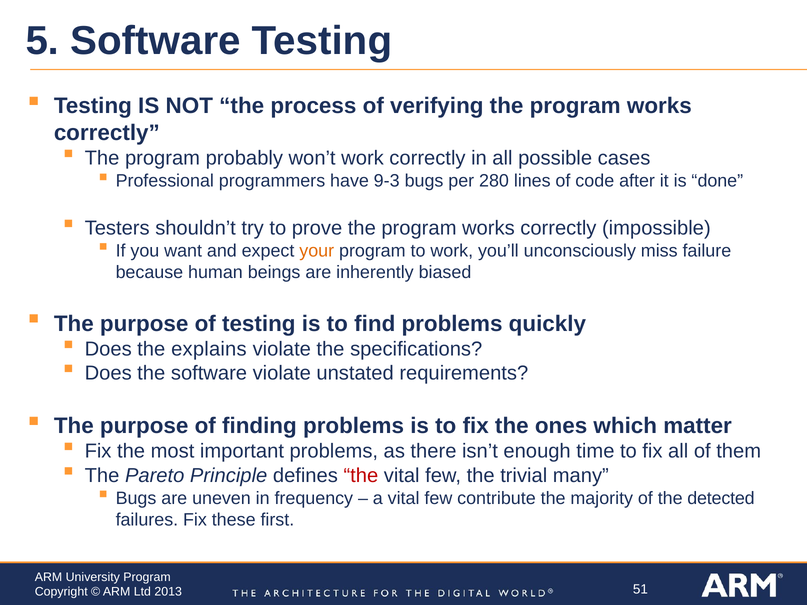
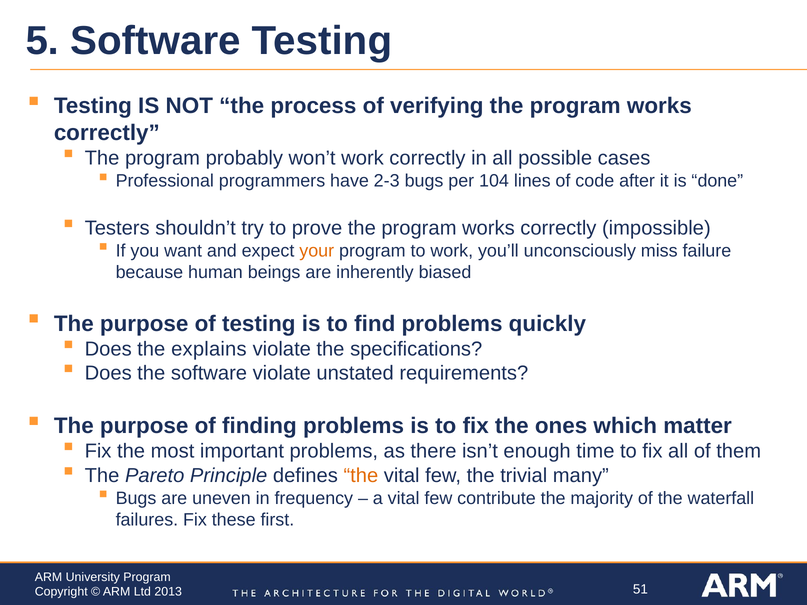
9-3: 9-3 -> 2-3
280: 280 -> 104
the at (361, 476) colour: red -> orange
detected: detected -> waterfall
